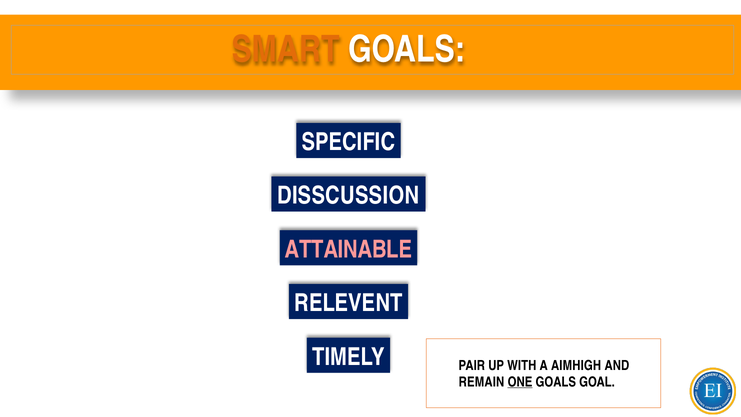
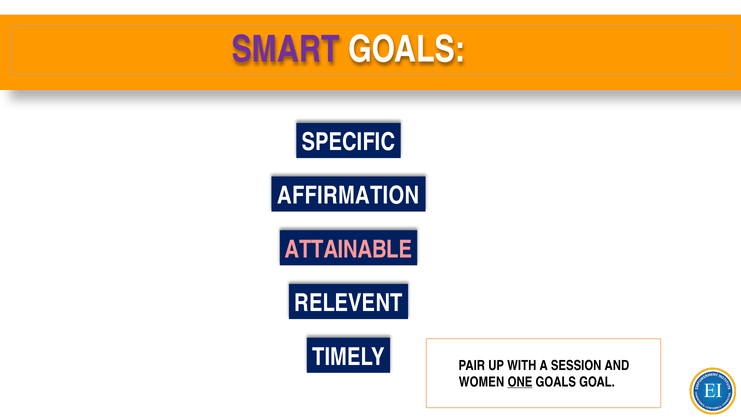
SMART colour: orange -> purple
DISSCUSSION: DISSCUSSION -> AFFIRMATION
AIMHIGH: AIMHIGH -> SESSION
REMAIN: REMAIN -> WOMEN
